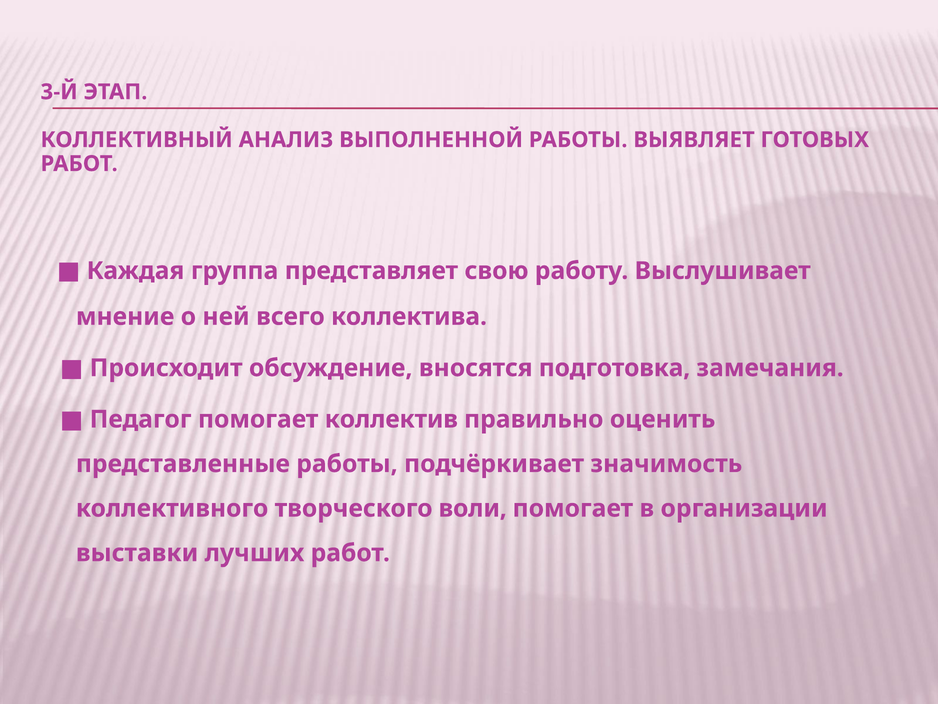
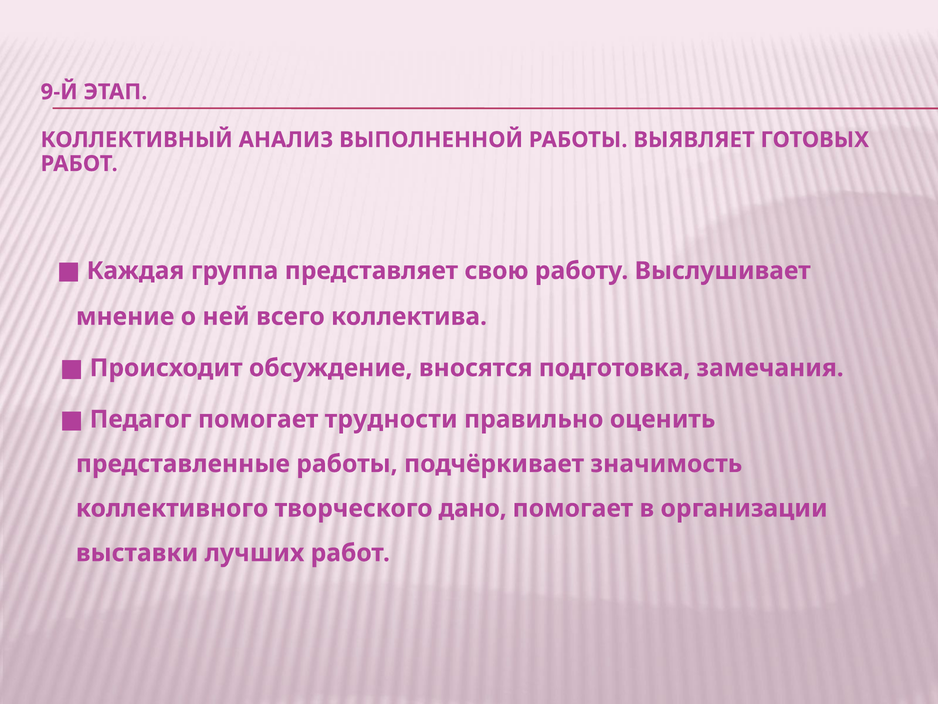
3-Й: 3-Й -> 9-Й
коллектив: коллектив -> трудности
воли: воли -> дано
